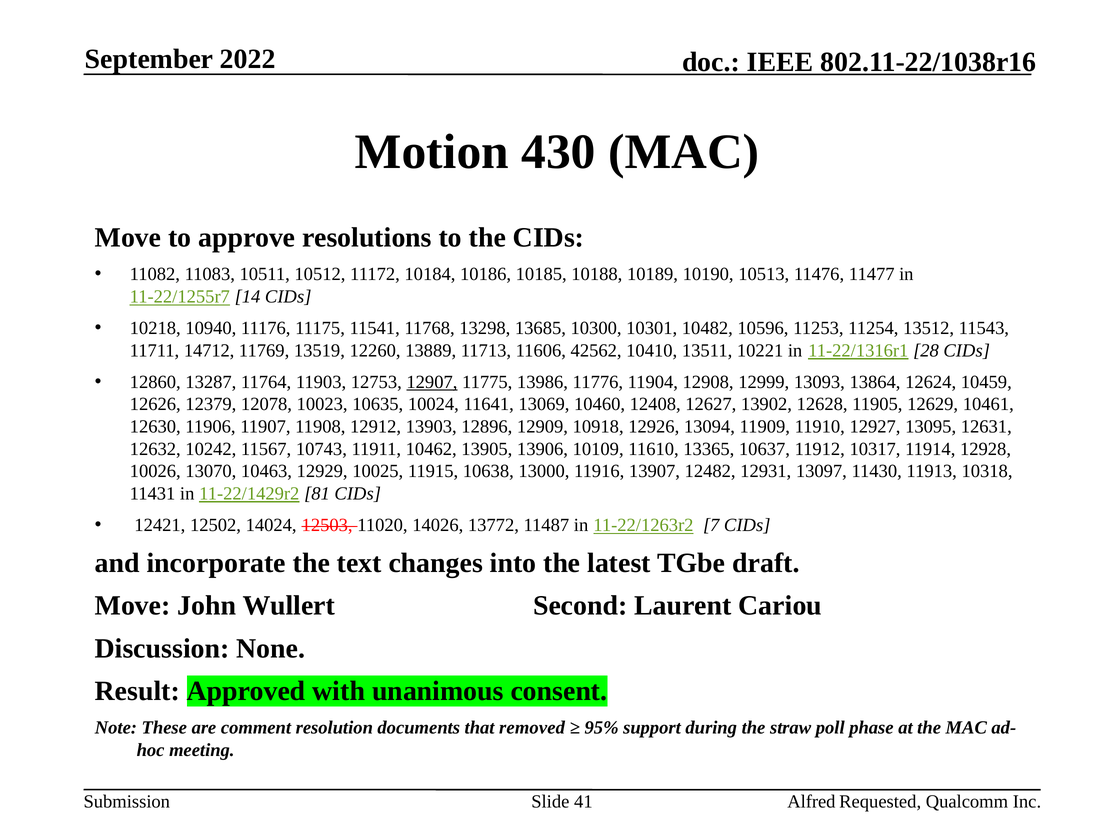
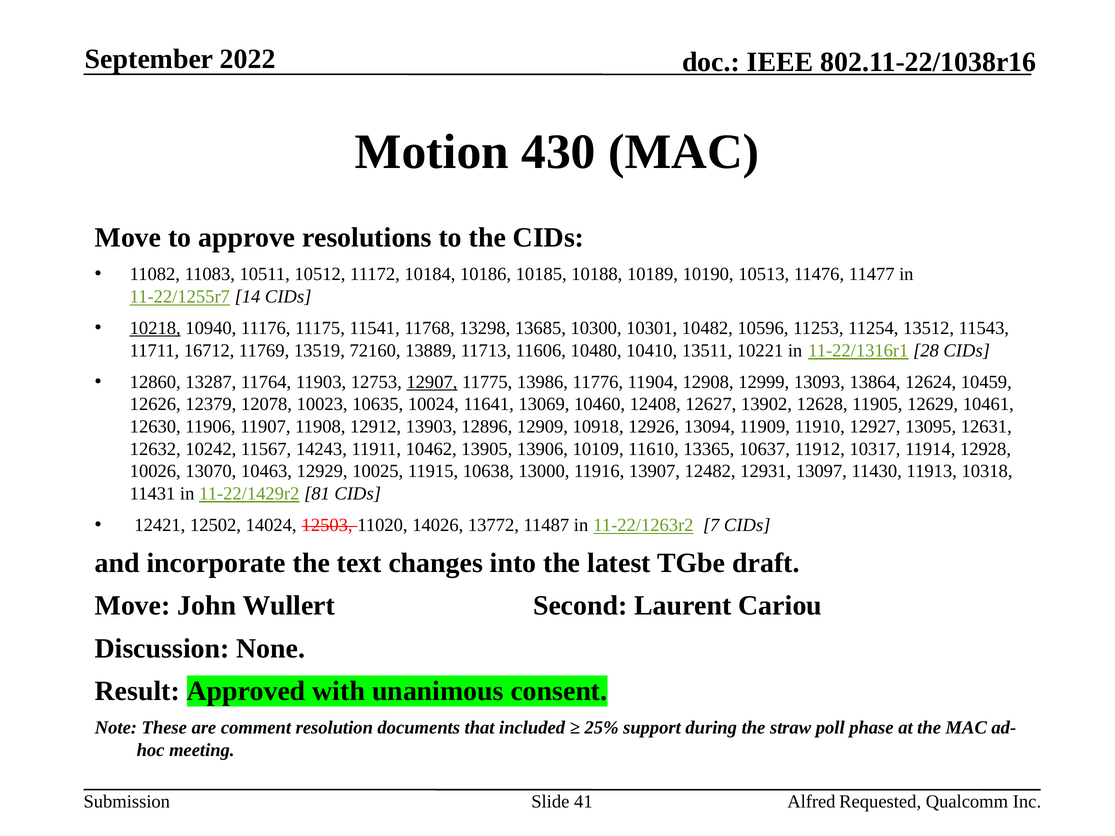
10218 underline: none -> present
14712: 14712 -> 16712
12260: 12260 -> 72160
42562: 42562 -> 10480
10743: 10743 -> 14243
removed: removed -> included
95%: 95% -> 25%
